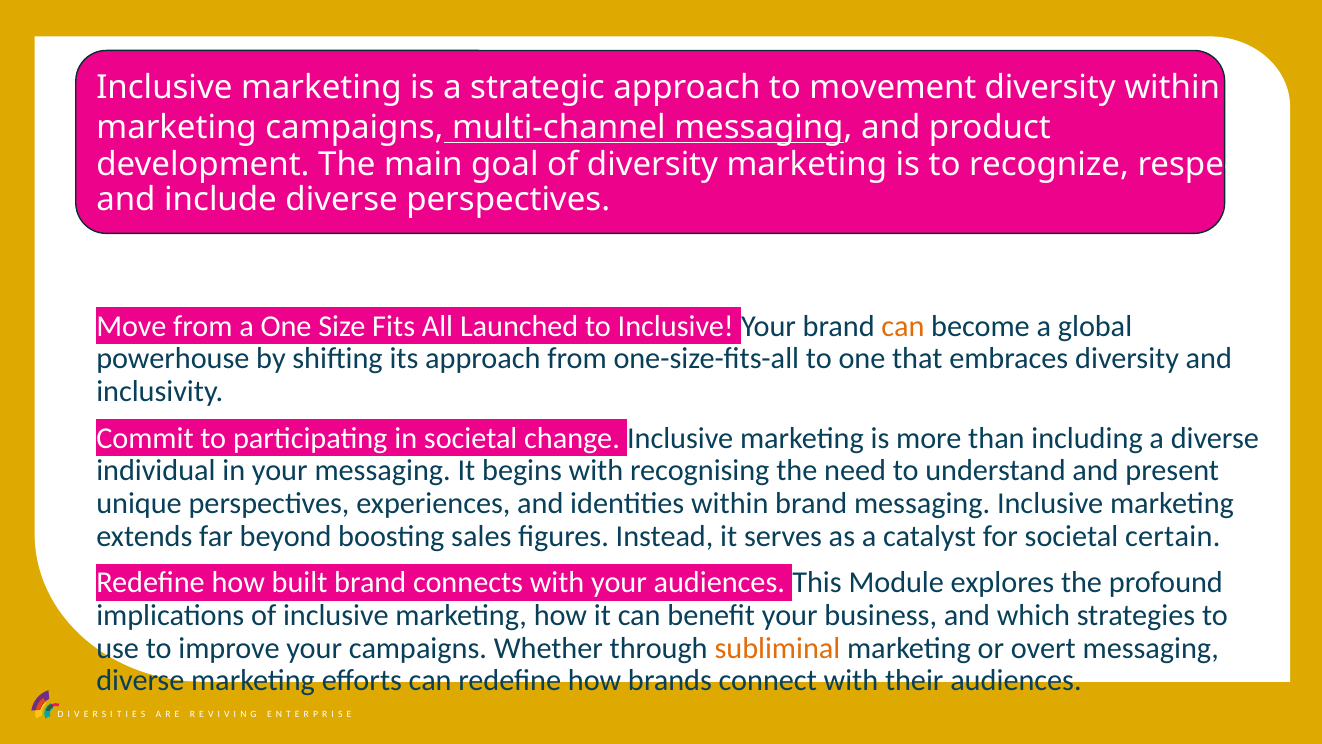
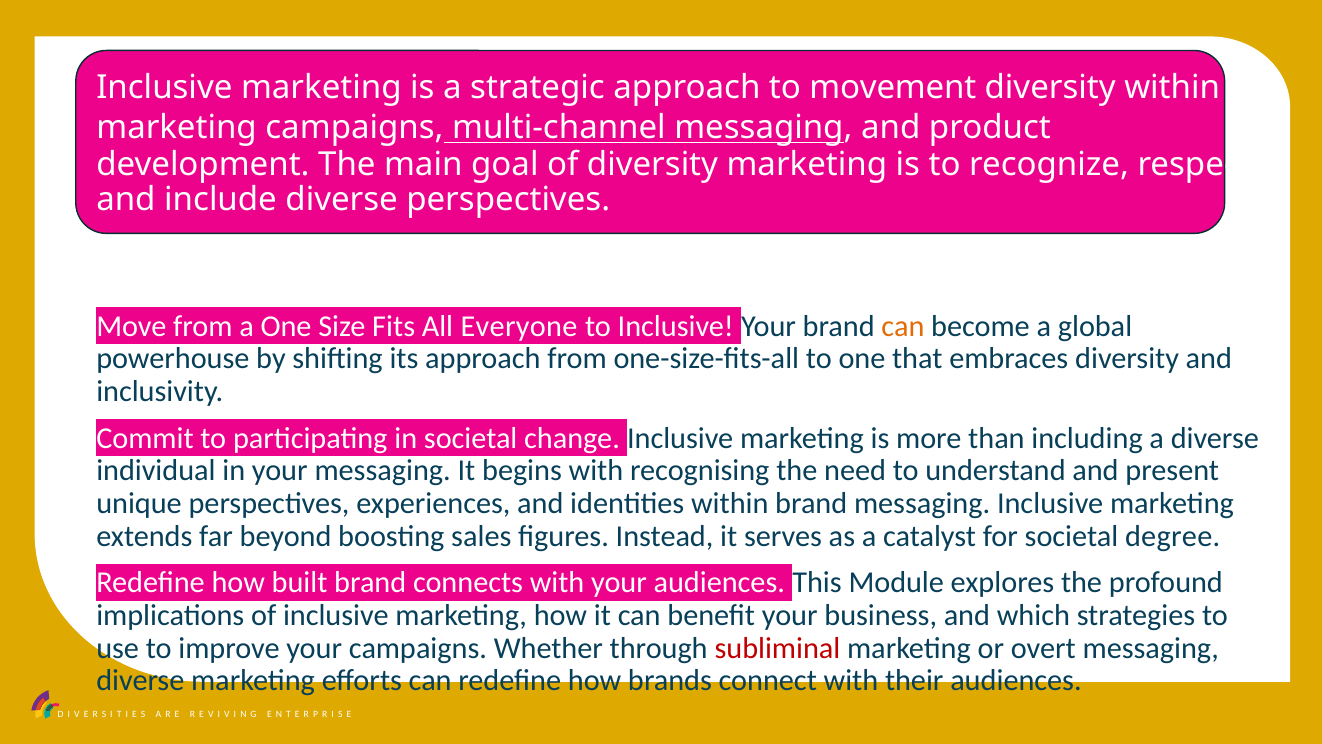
Launched: Launched -> Everyone
certain: certain -> degree
subliminal colour: orange -> red
